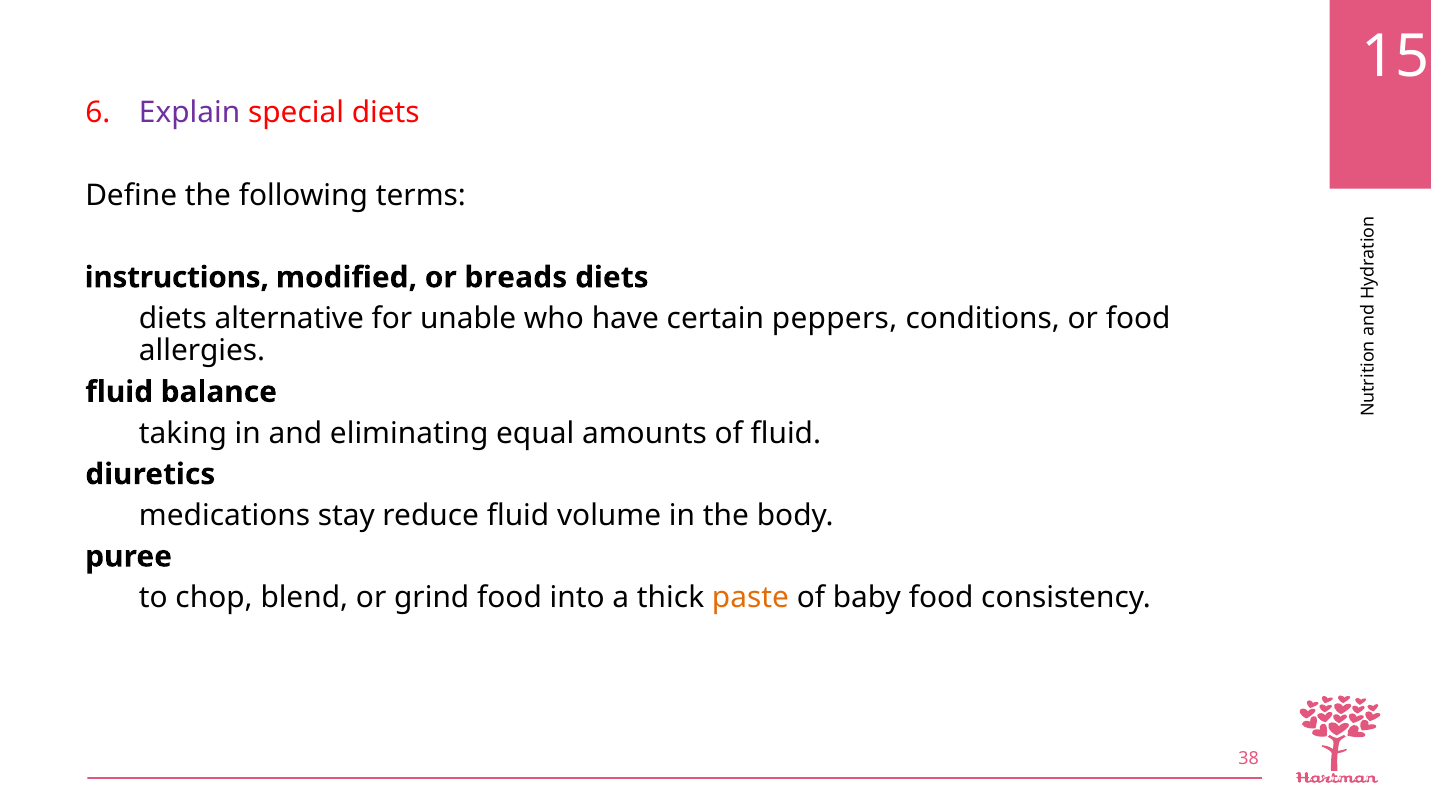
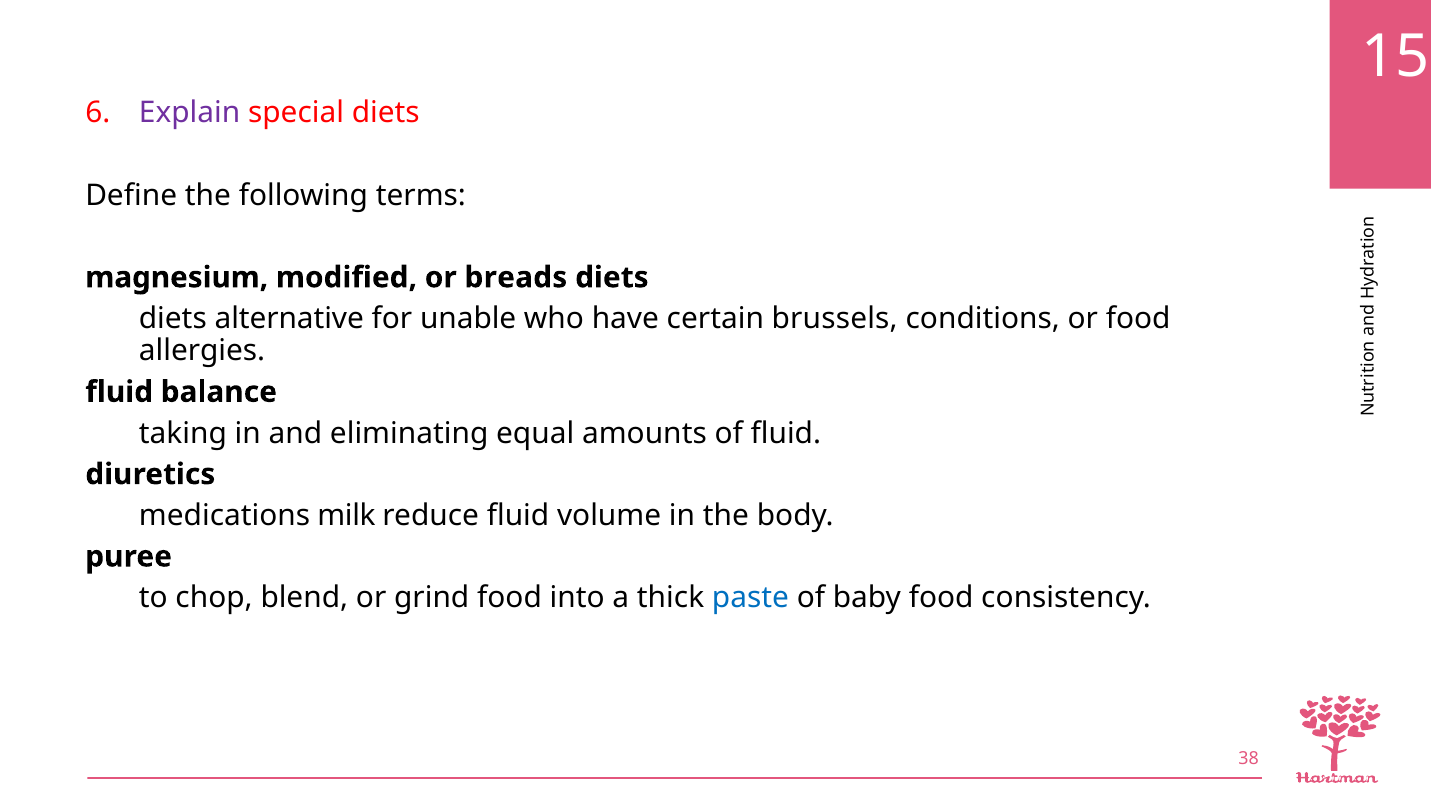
instructions: instructions -> magnesium
peppers: peppers -> brussels
stay: stay -> milk
paste colour: orange -> blue
